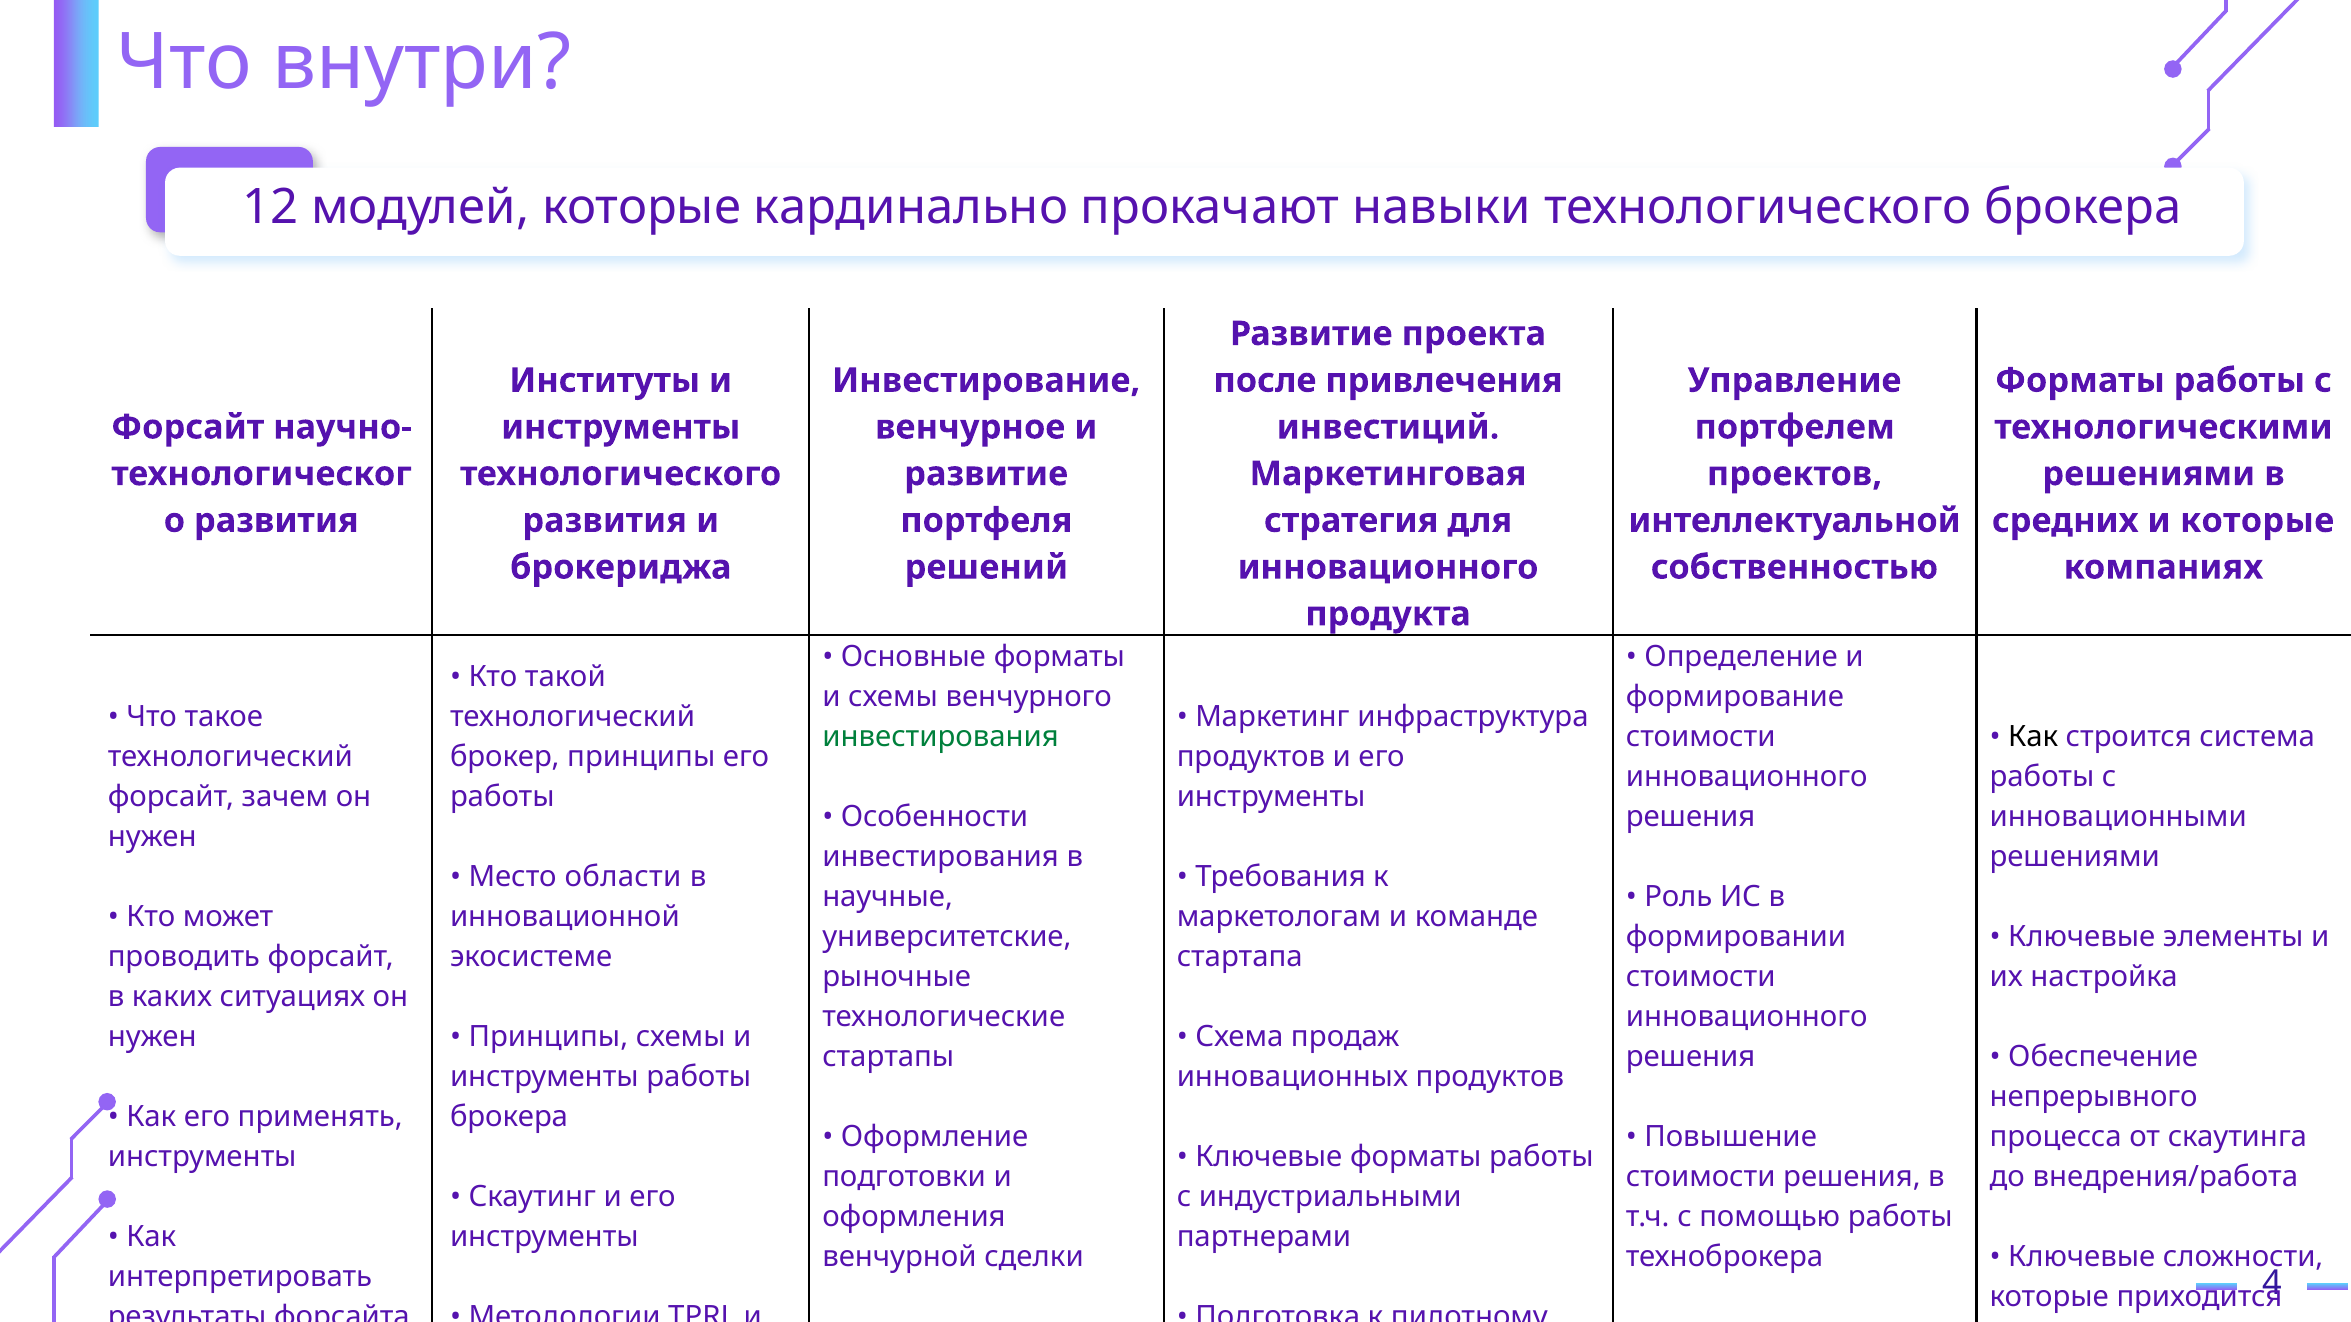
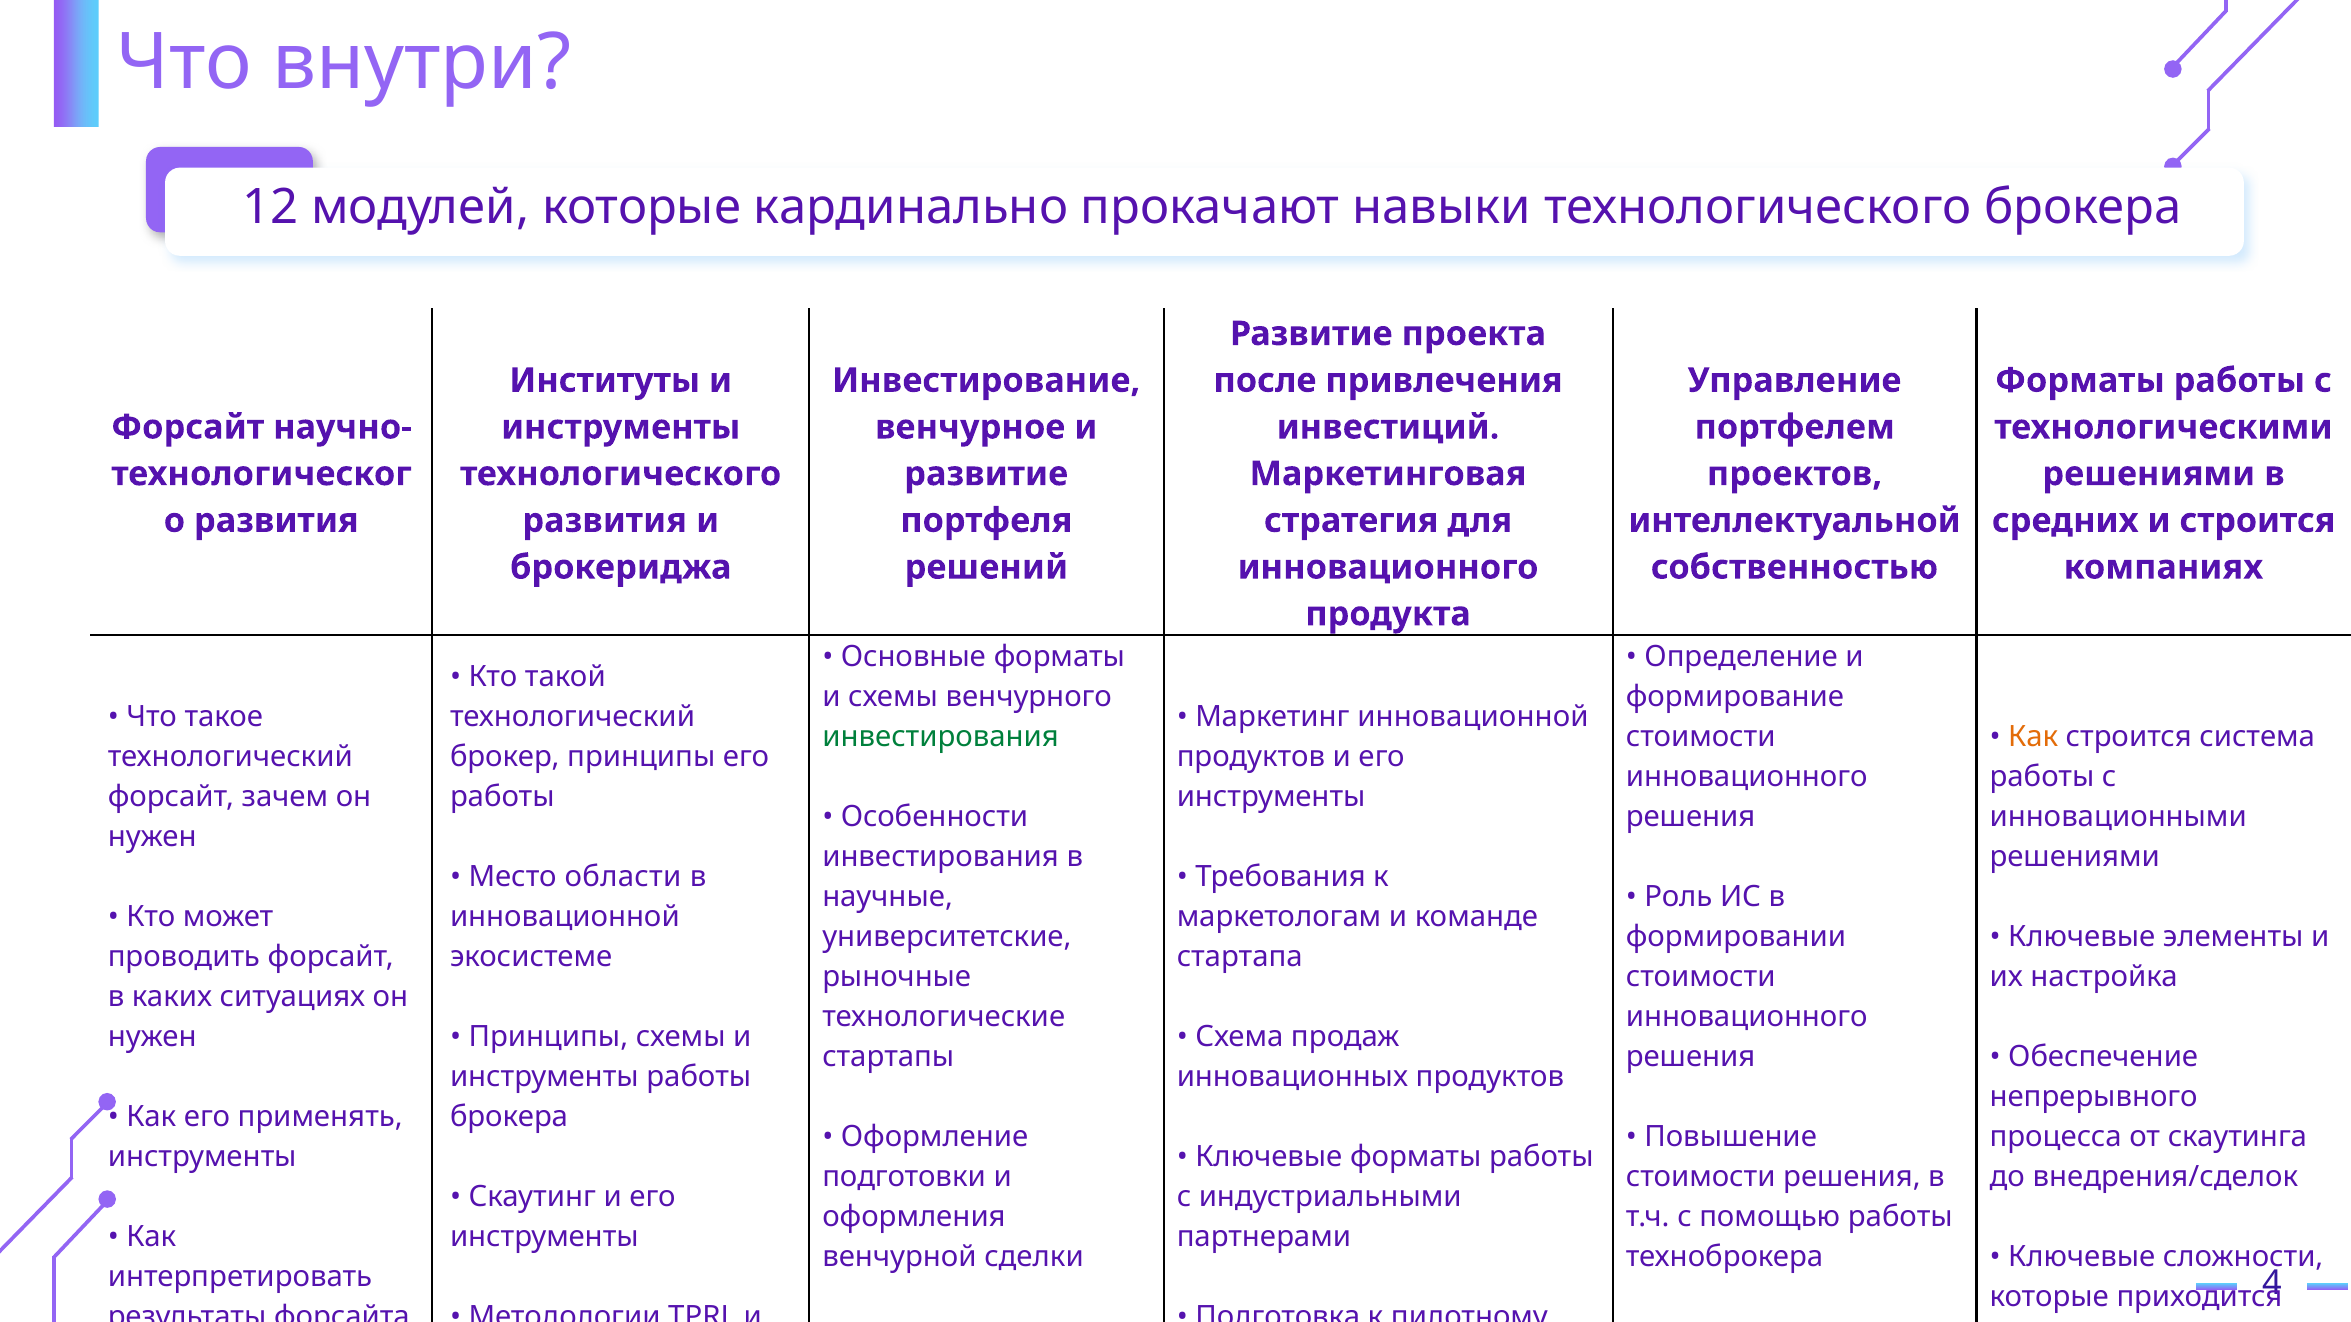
и которые: которые -> строится
Маркетинг инфраструктура: инфраструктура -> инновационной
Как at (2033, 737) colour: black -> orange
внедрения/работа: внедрения/работа -> внедрения/сделок
